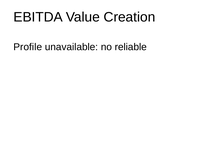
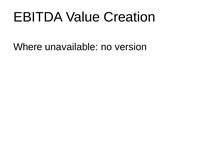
Profile: Profile -> Where
reliable: reliable -> version
